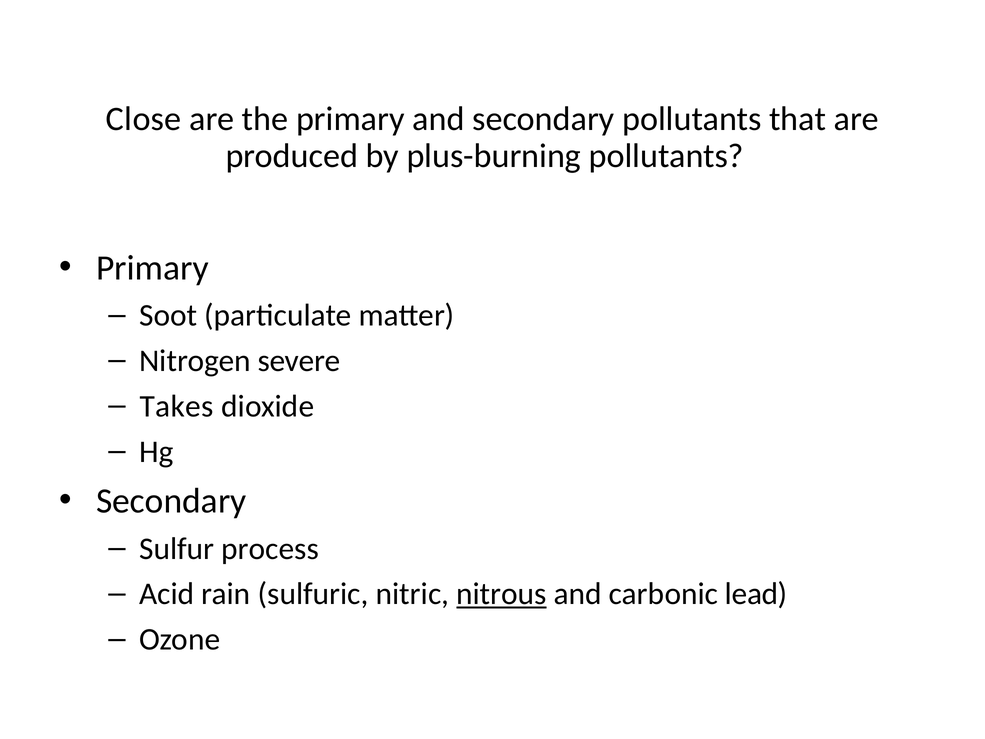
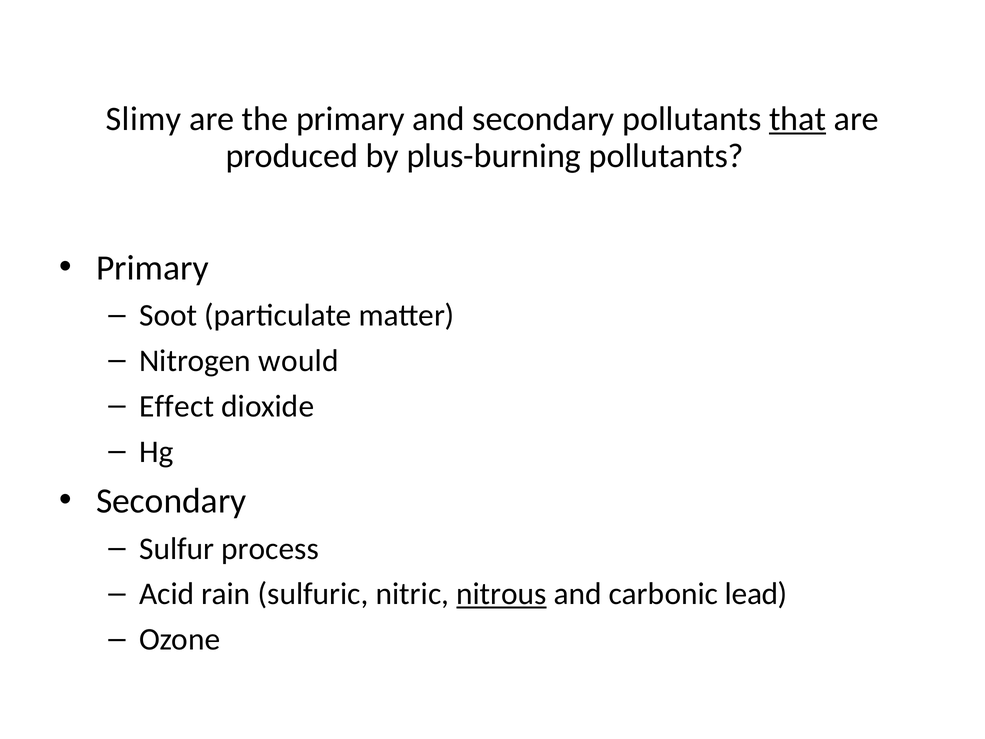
Close: Close -> Slimy
that underline: none -> present
severe: severe -> would
Takes: Takes -> Effect
